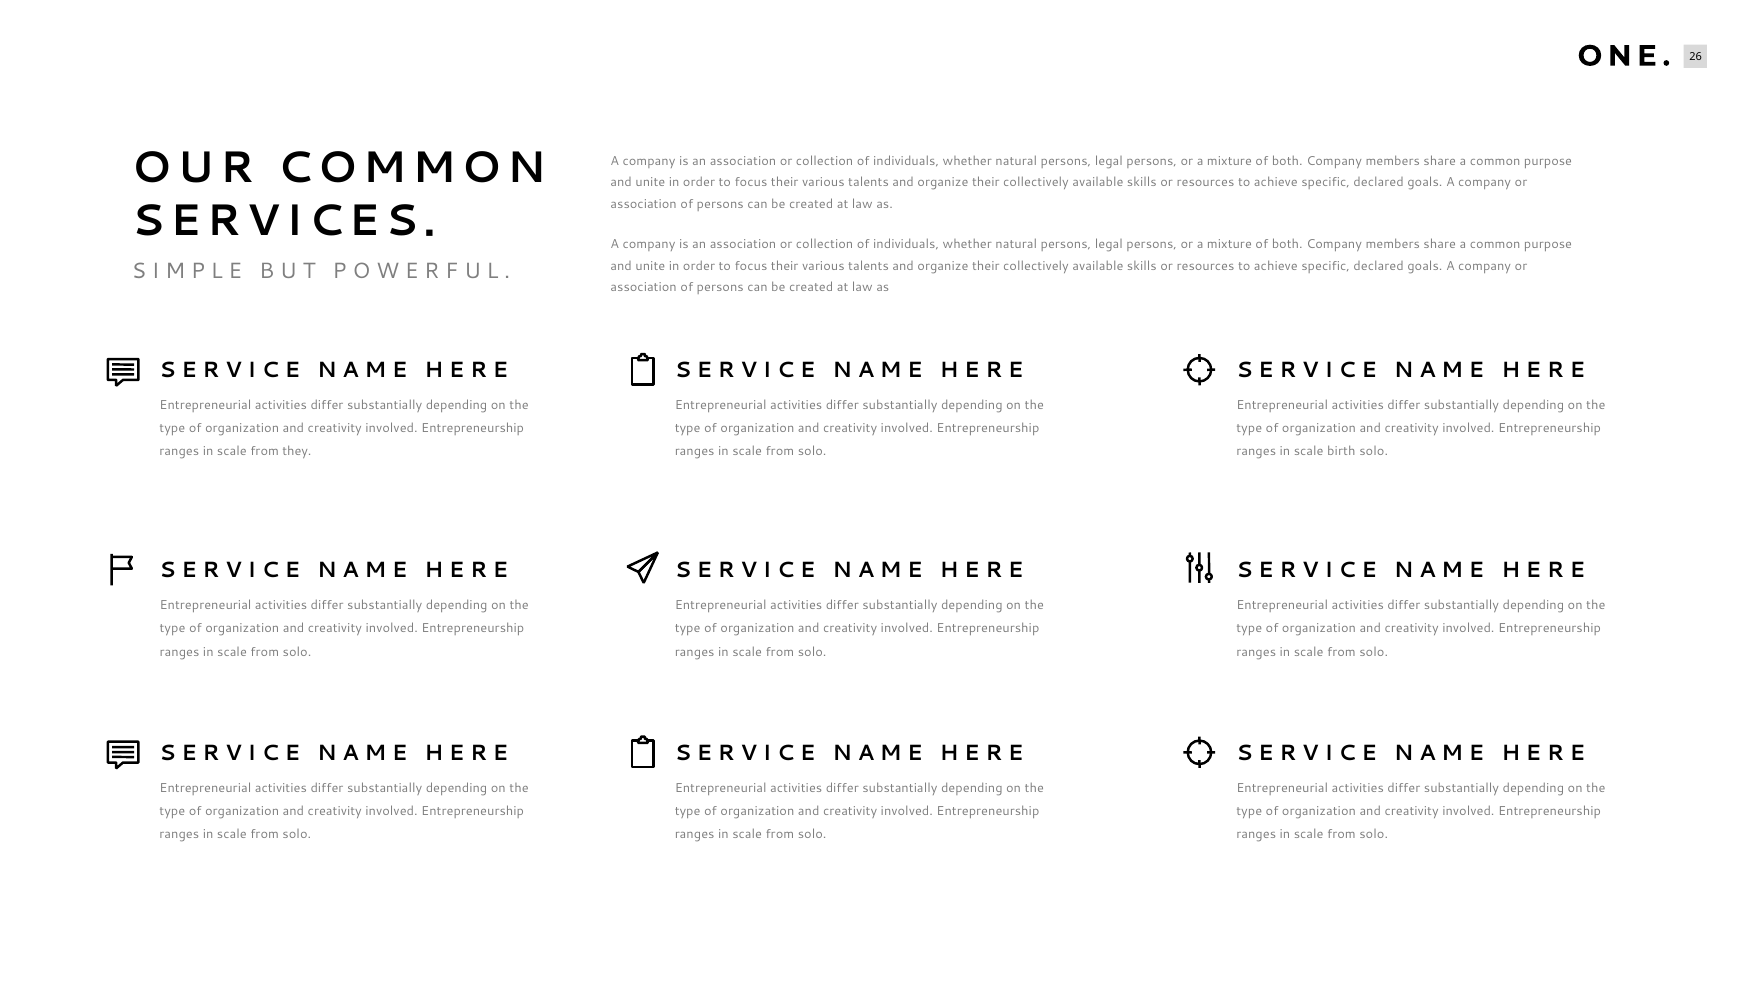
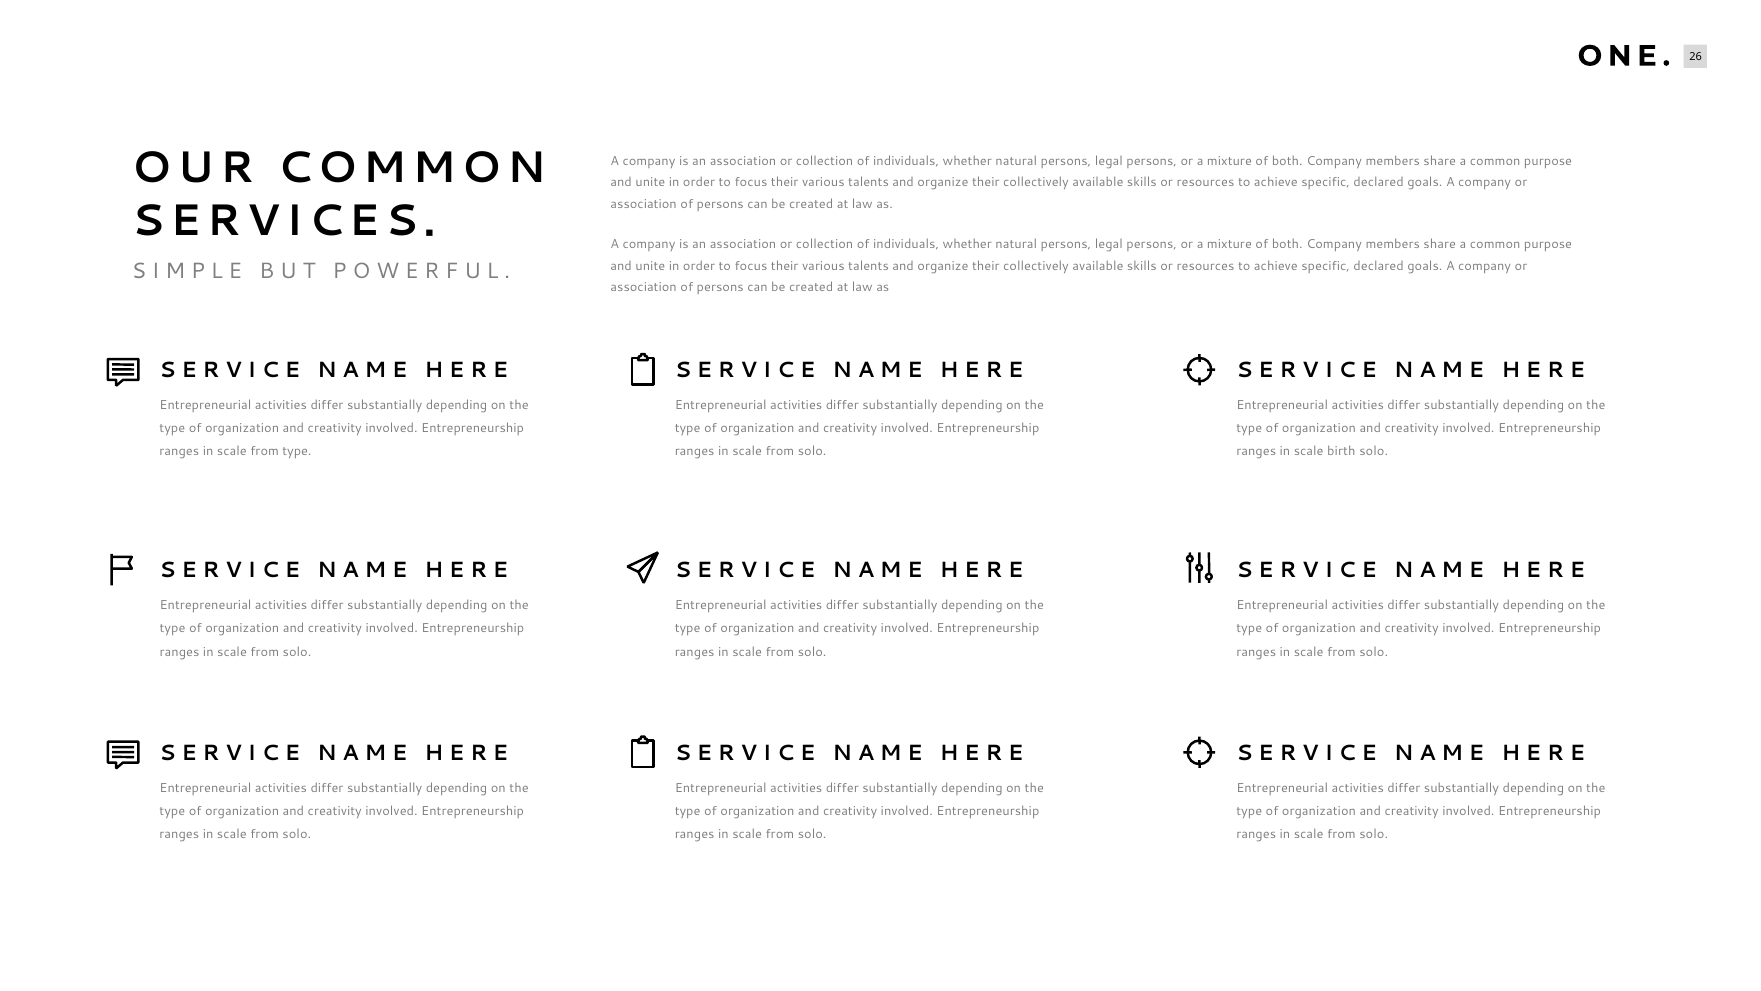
from they: they -> type
